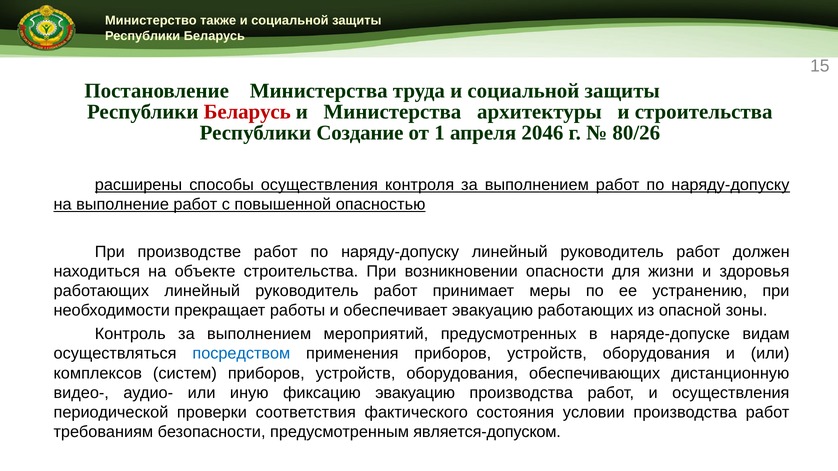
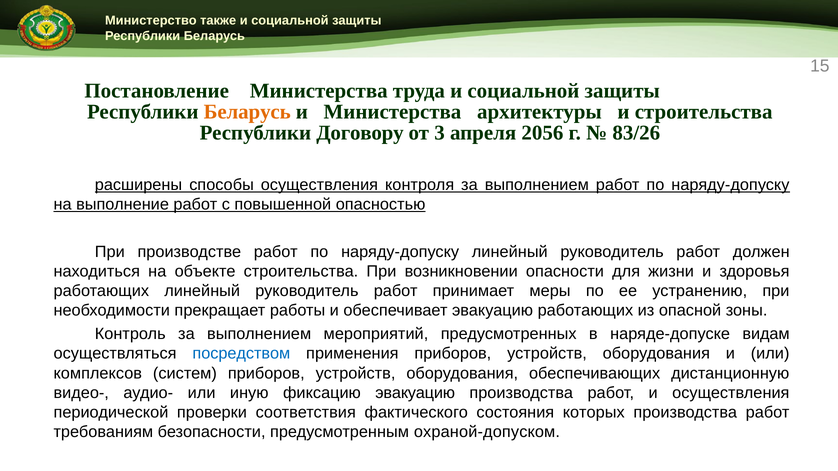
Беларусь at (247, 112) colour: red -> orange
Создание: Создание -> Договору
1: 1 -> 3
2046: 2046 -> 2056
80/26: 80/26 -> 83/26
условии: условии -> которых
является-допуском: является-допуском -> охраной-допуском
